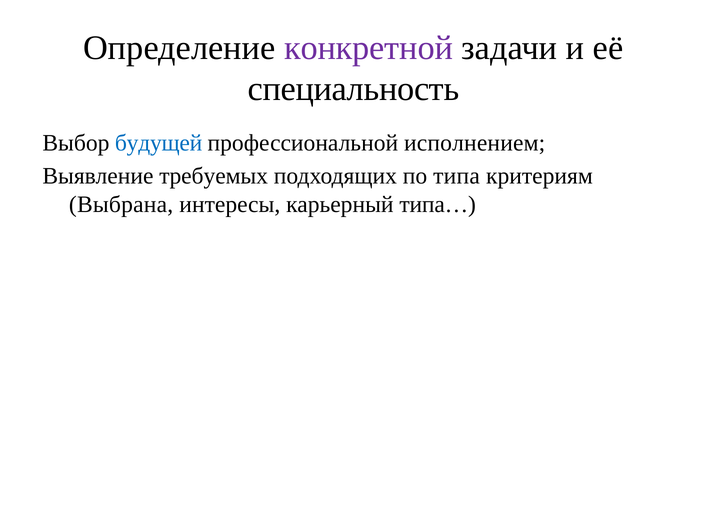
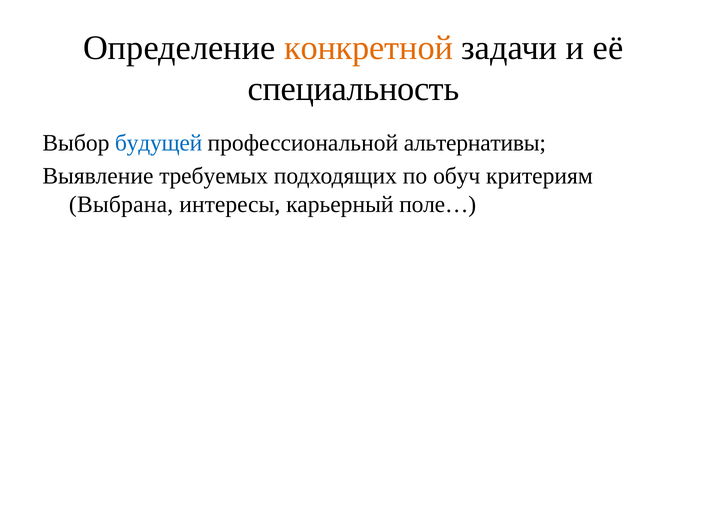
конкретной colour: purple -> orange
исполнением: исполнением -> альтернативы
типа: типа -> обуч
типа…: типа… -> поле…
